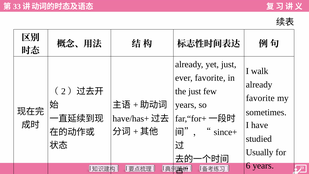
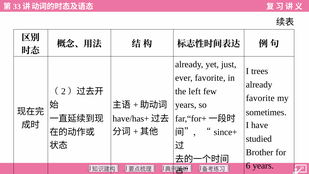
walk: walk -> trees
the just: just -> left
Usually: Usually -> Brother
